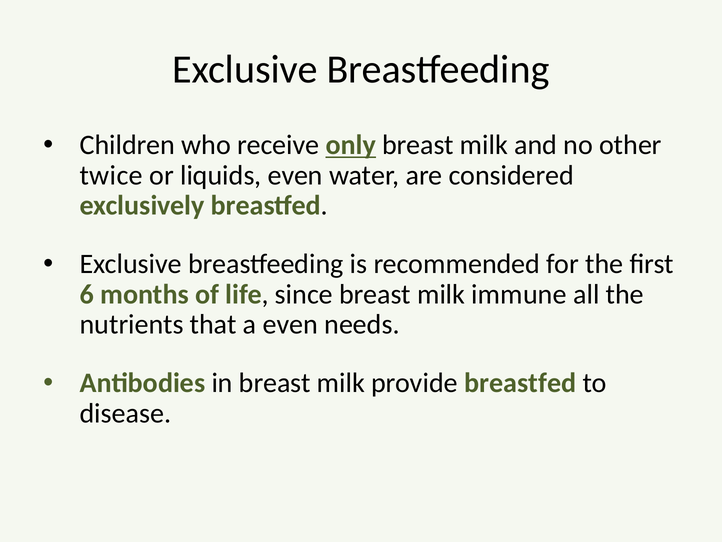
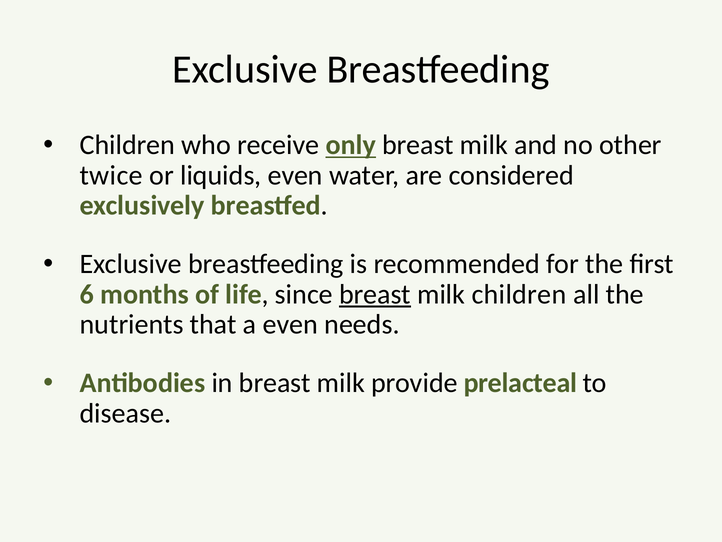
breast at (375, 294) underline: none -> present
milk immune: immune -> children
provide breastfed: breastfed -> prelacteal
